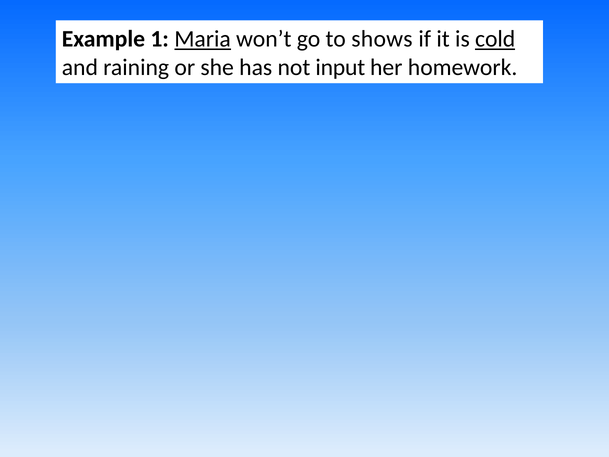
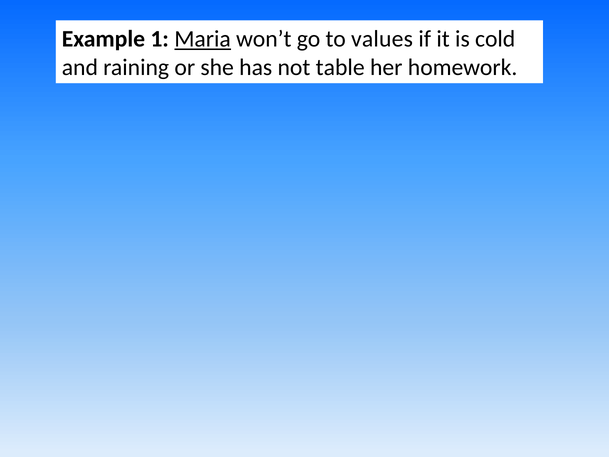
shows: shows -> values
cold underline: present -> none
input: input -> table
